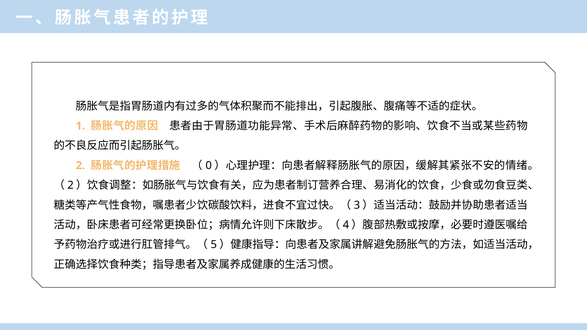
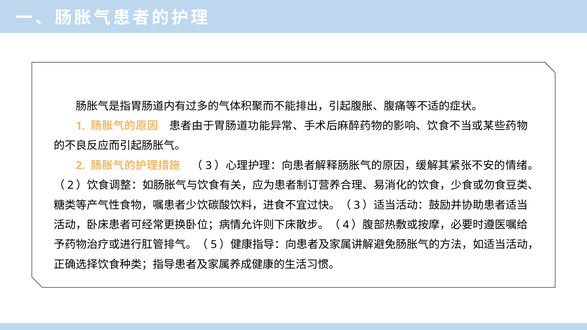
0: 0 -> 3
